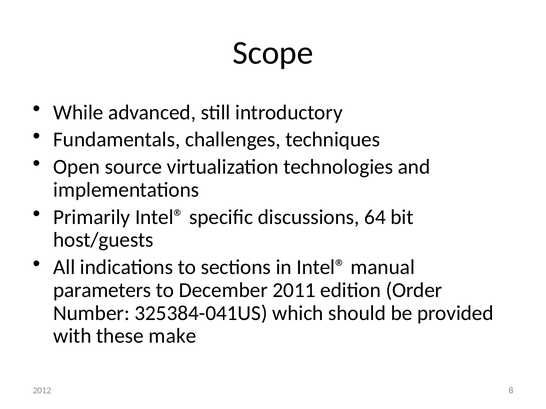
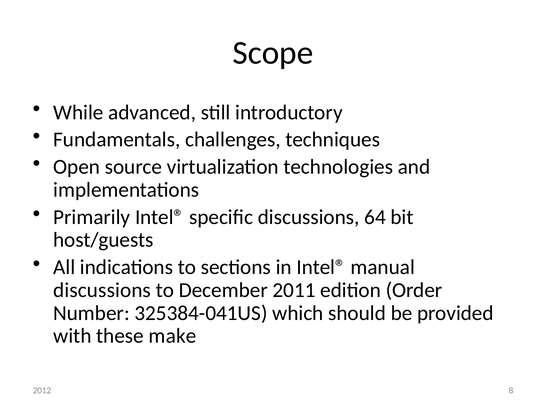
parameters at (102, 291): parameters -> discussions
